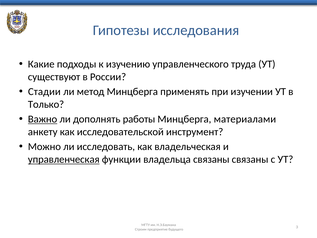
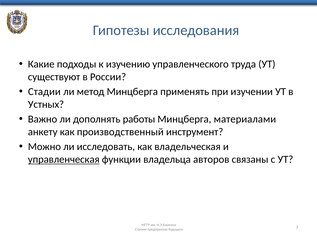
Только: Только -> Устных
Важно underline: present -> none
исследовательской: исследовательской -> производственный
владельца связаны: связаны -> авторов
